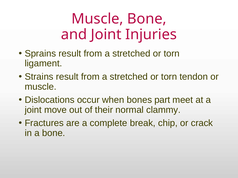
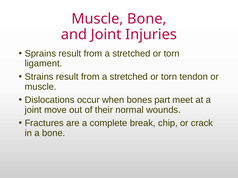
clammy: clammy -> wounds
